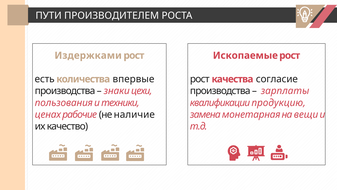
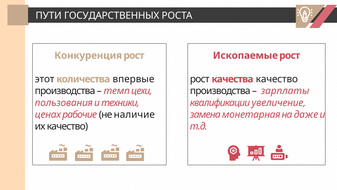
ПРОИЗВОДИТЕЛЕМ: ПРОИЗВОДИТЕЛЕМ -> ГОСУДАРСТВЕННЫХ
Издержками: Издержками -> Конкуренция
есть: есть -> этот
качества согласие: согласие -> качество
знаки: знаки -> темп
продукцию: продукцию -> увеличение
вещи: вещи -> даже
